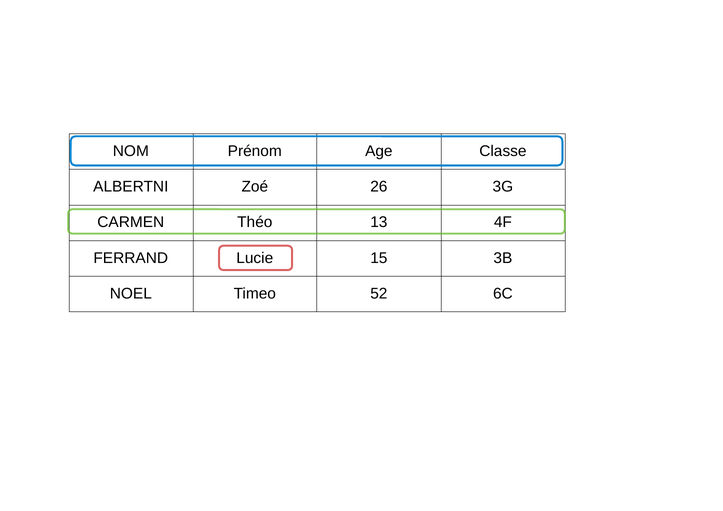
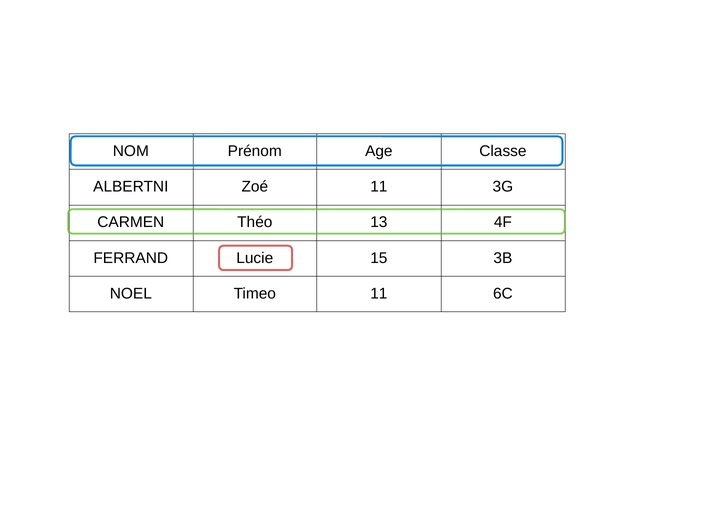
Zoé 26: 26 -> 11
Timeo 52: 52 -> 11
